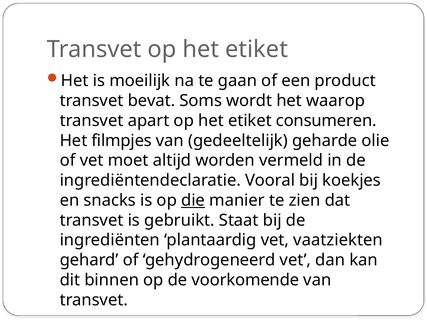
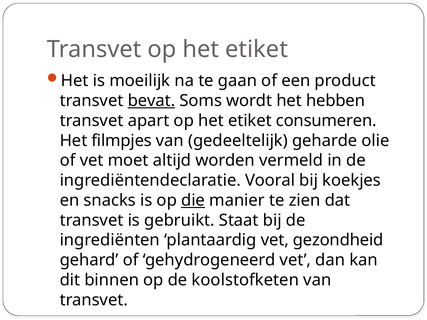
bevat underline: none -> present
waarop: waarop -> hebben
vaatziekten: vaatziekten -> gezondheid
voorkomende: voorkomende -> koolstofketen
